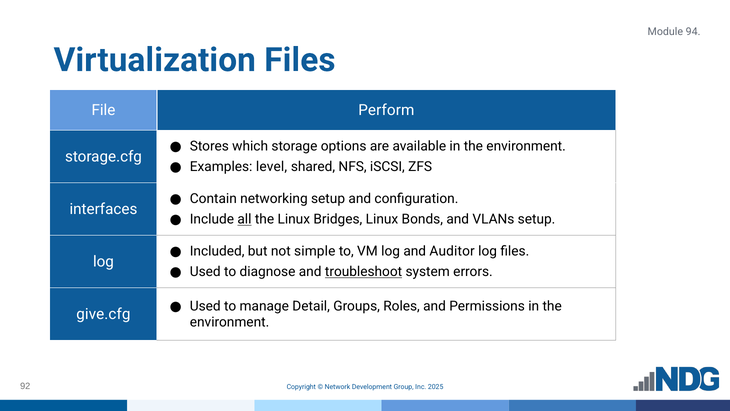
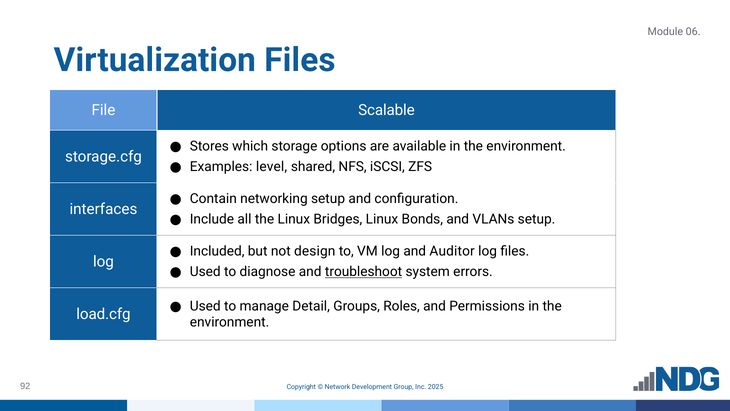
94: 94 -> 06
Perform: Perform -> Scalable
all underline: present -> none
simple: simple -> design
give.cfg: give.cfg -> load.cfg
